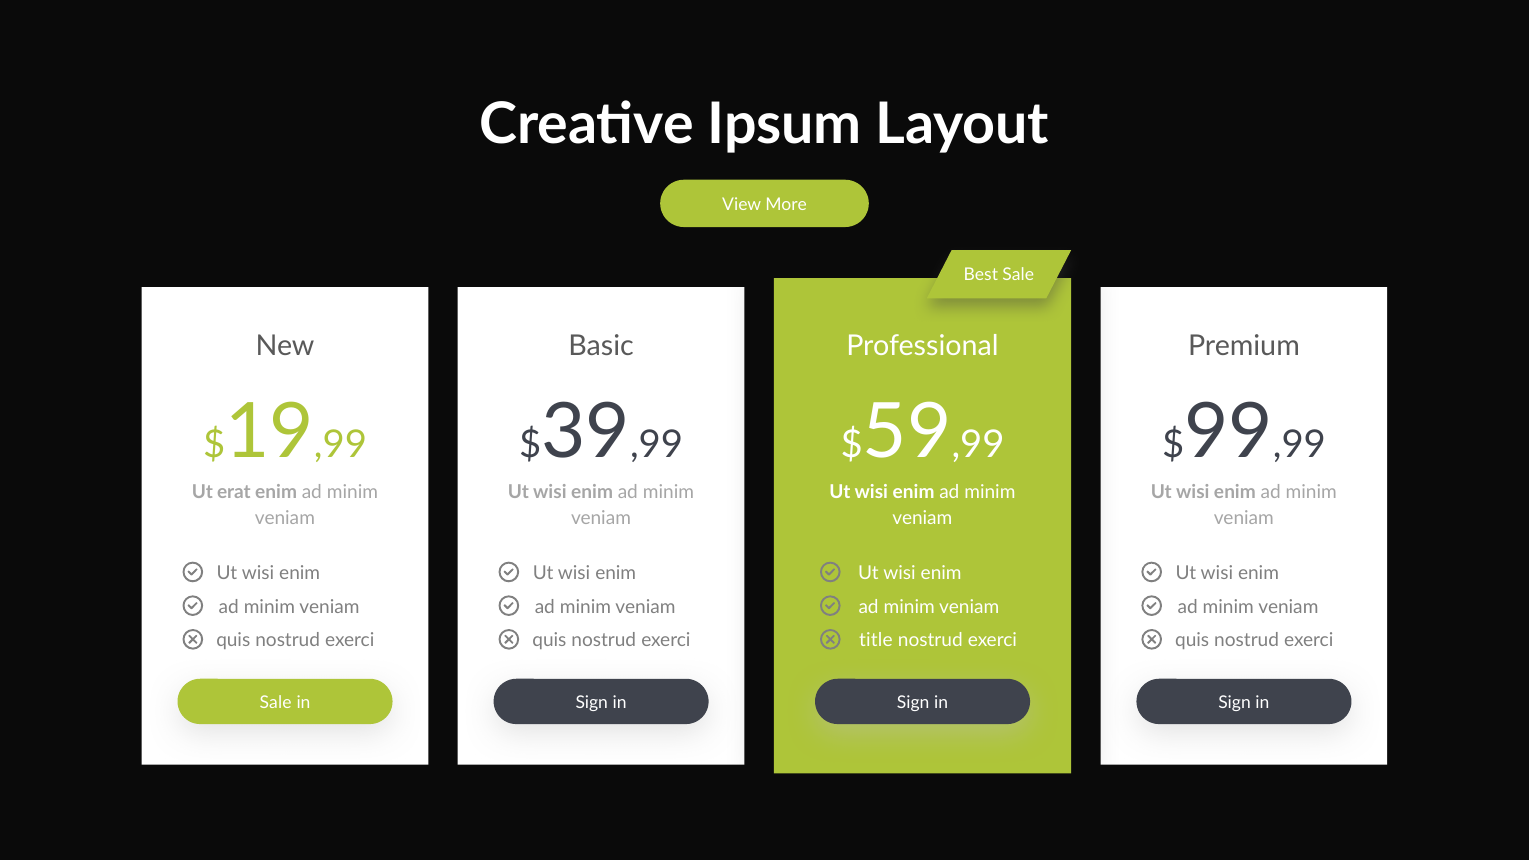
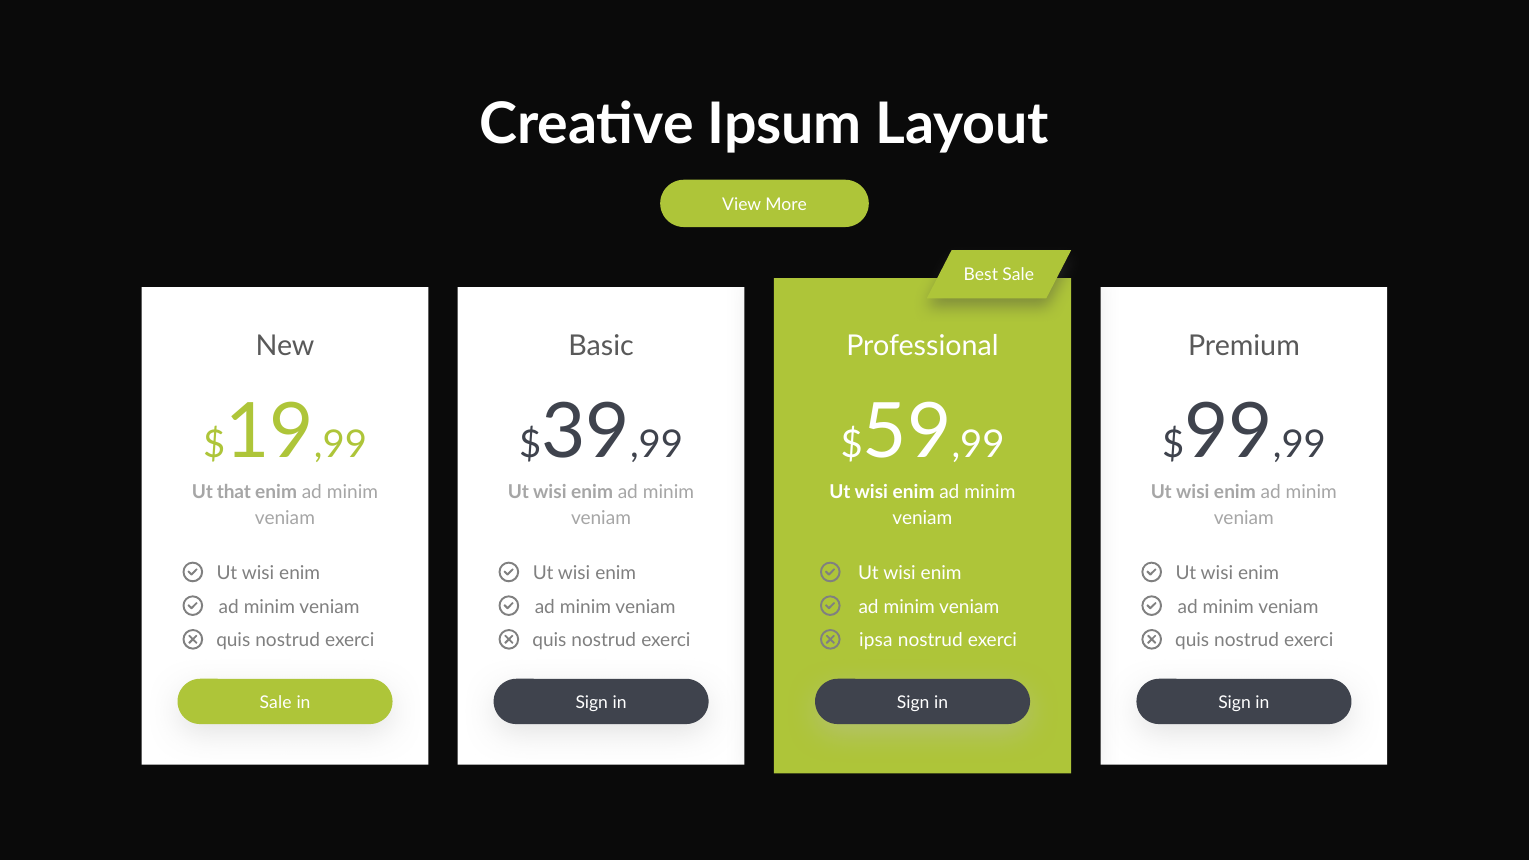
erat: erat -> that
title: title -> ipsa
